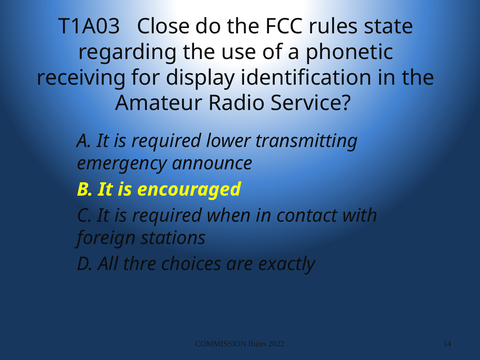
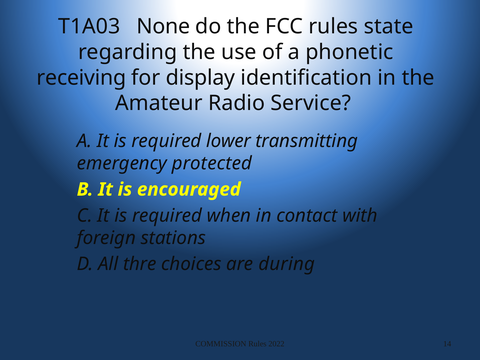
Close: Close -> None
announce: announce -> protected
exactly: exactly -> during
